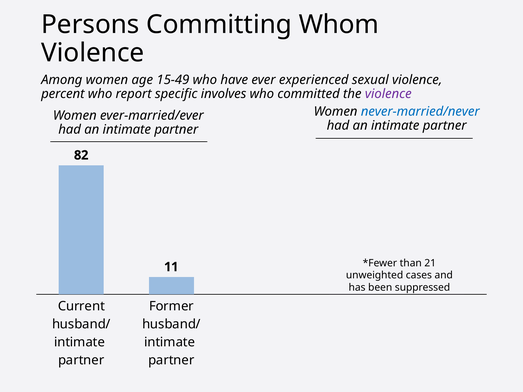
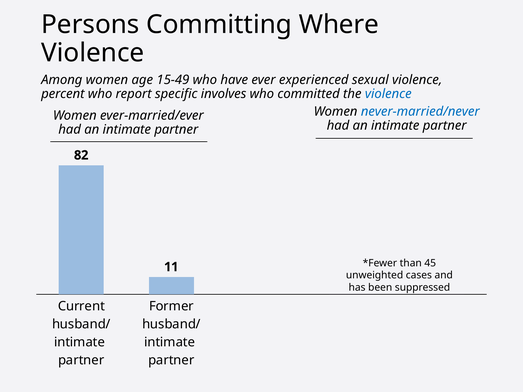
Whom: Whom -> Where
violence at (388, 94) colour: purple -> blue
21: 21 -> 45
